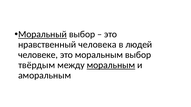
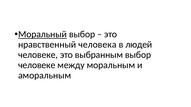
это моральным: моральным -> выбранным
твёрдым at (37, 65): твёрдым -> человеке
моральным at (111, 65) underline: present -> none
